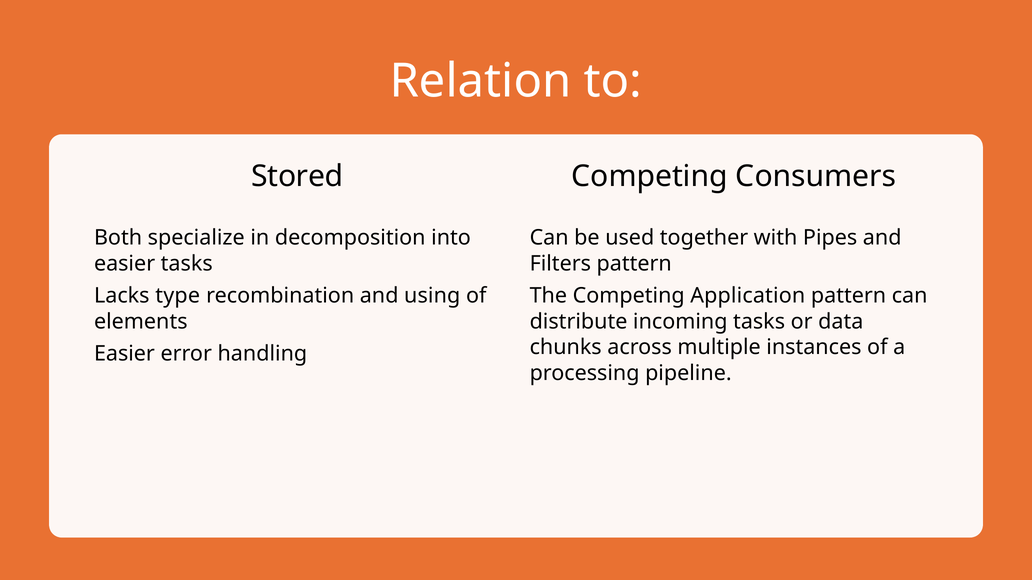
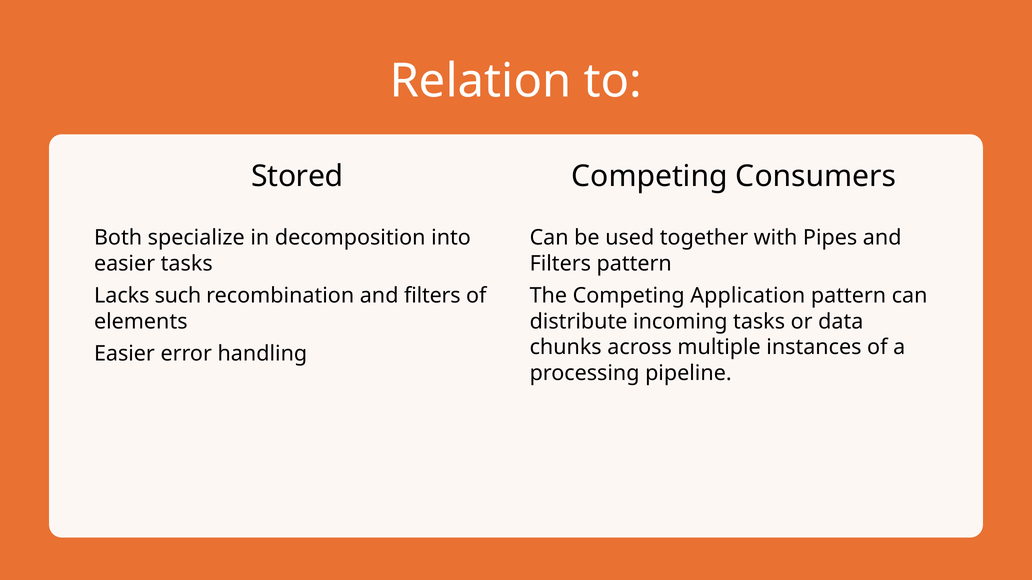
type: type -> such
recombination and using: using -> filters
